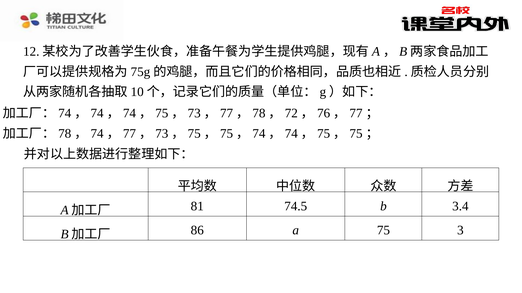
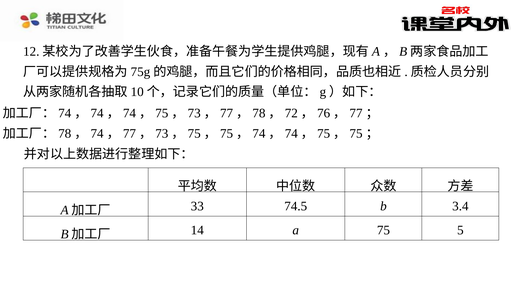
81: 81 -> 33
86: 86 -> 14
3: 3 -> 5
